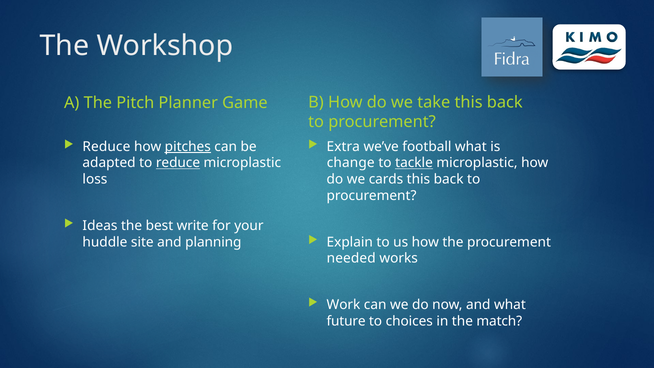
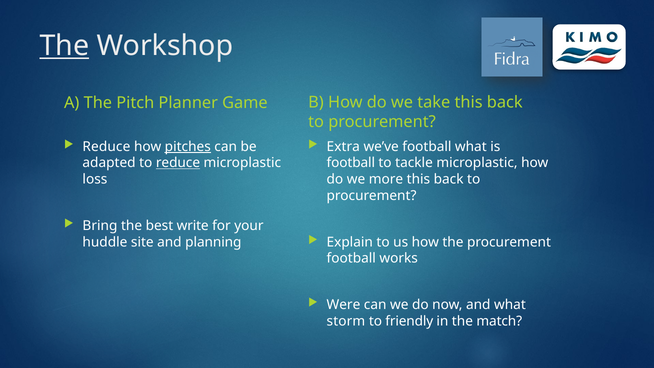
The at (64, 46) underline: none -> present
change at (351, 163): change -> football
tackle underline: present -> none
cards: cards -> more
Ideas: Ideas -> Bring
needed at (351, 258): needed -> football
Work: Work -> Were
future: future -> storm
choices: choices -> friendly
